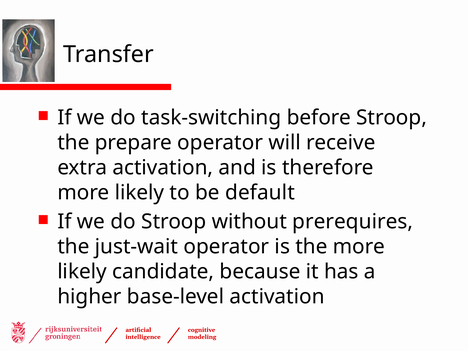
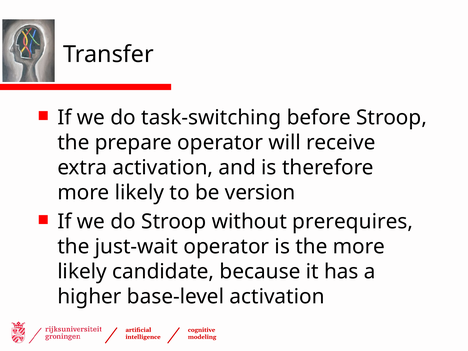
default: default -> version
